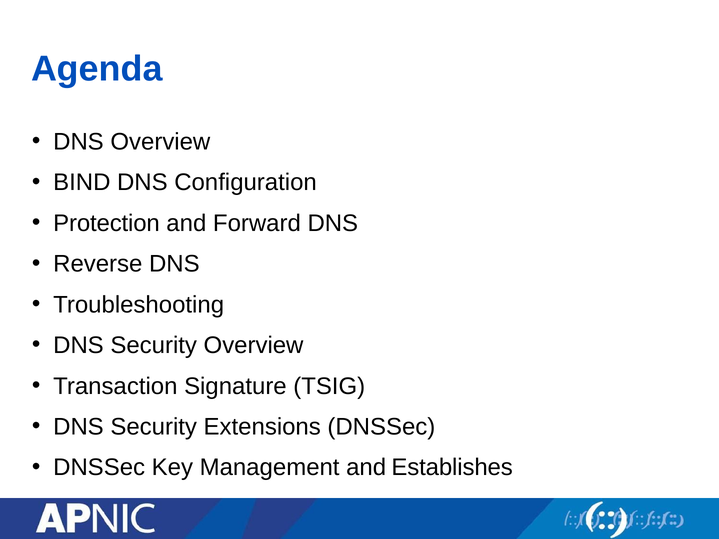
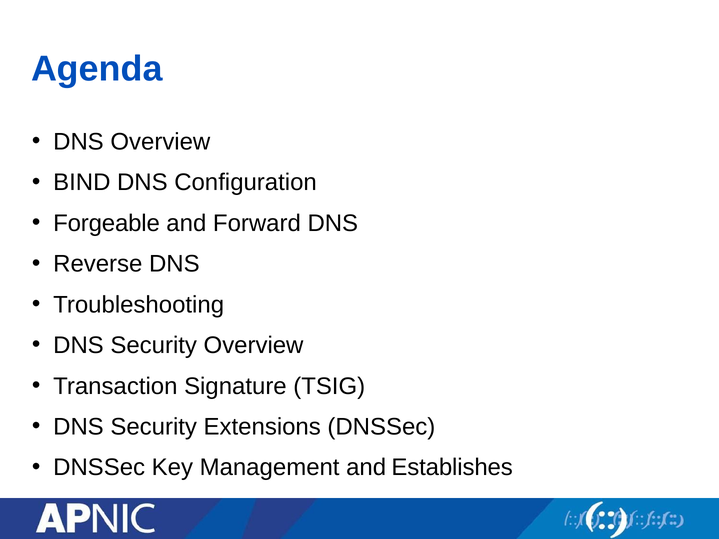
Protection: Protection -> Forgeable
